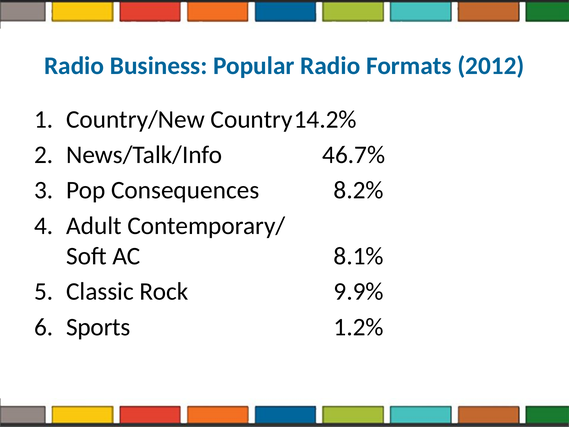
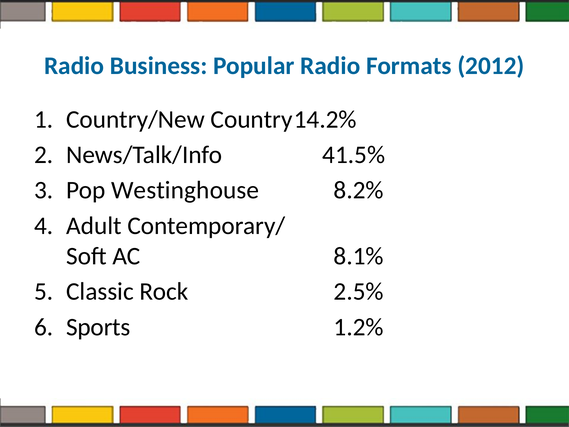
46.7%: 46.7% -> 41.5%
Consequences: Consequences -> Westinghouse
9.9%: 9.9% -> 2.5%
